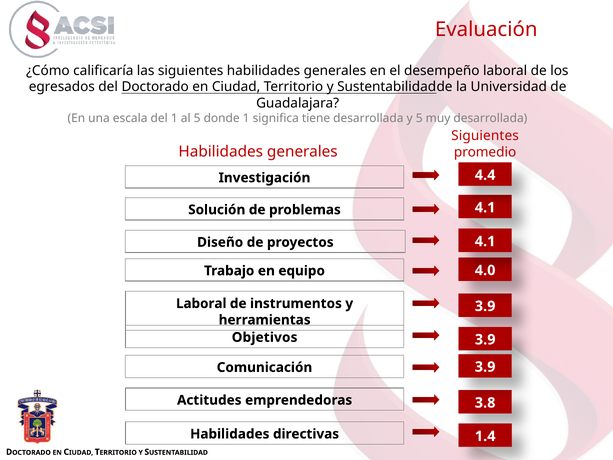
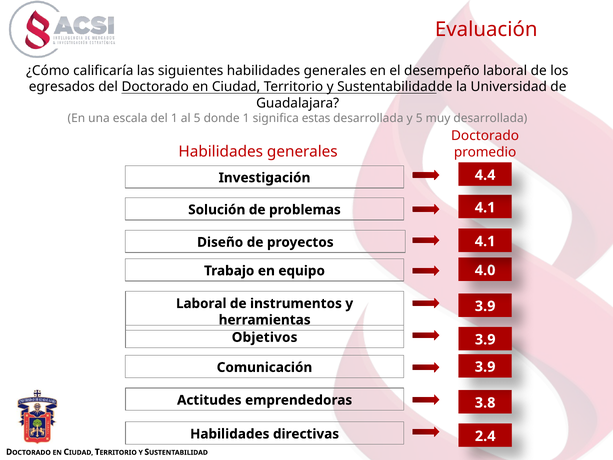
tiene: tiene -> estas
Siguientes at (485, 136): Siguientes -> Doctorado
1.4: 1.4 -> 2.4
